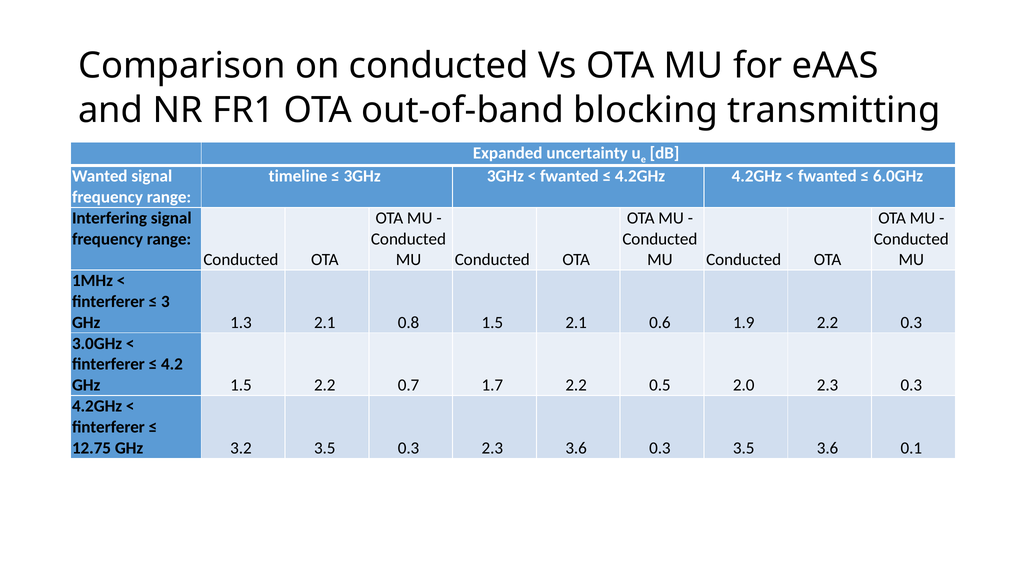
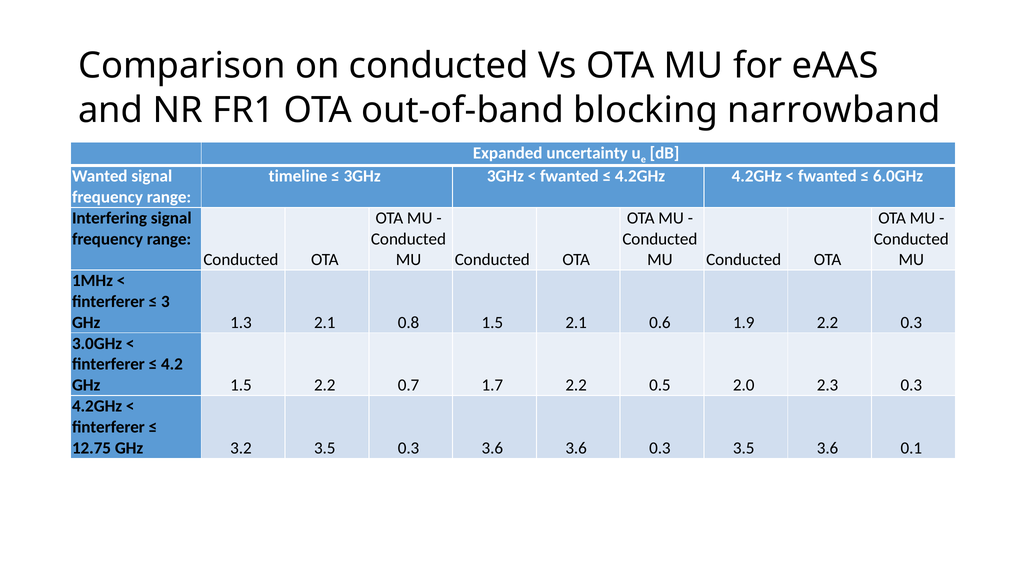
transmitting: transmitting -> narrowband
0.3 2.3: 2.3 -> 3.6
